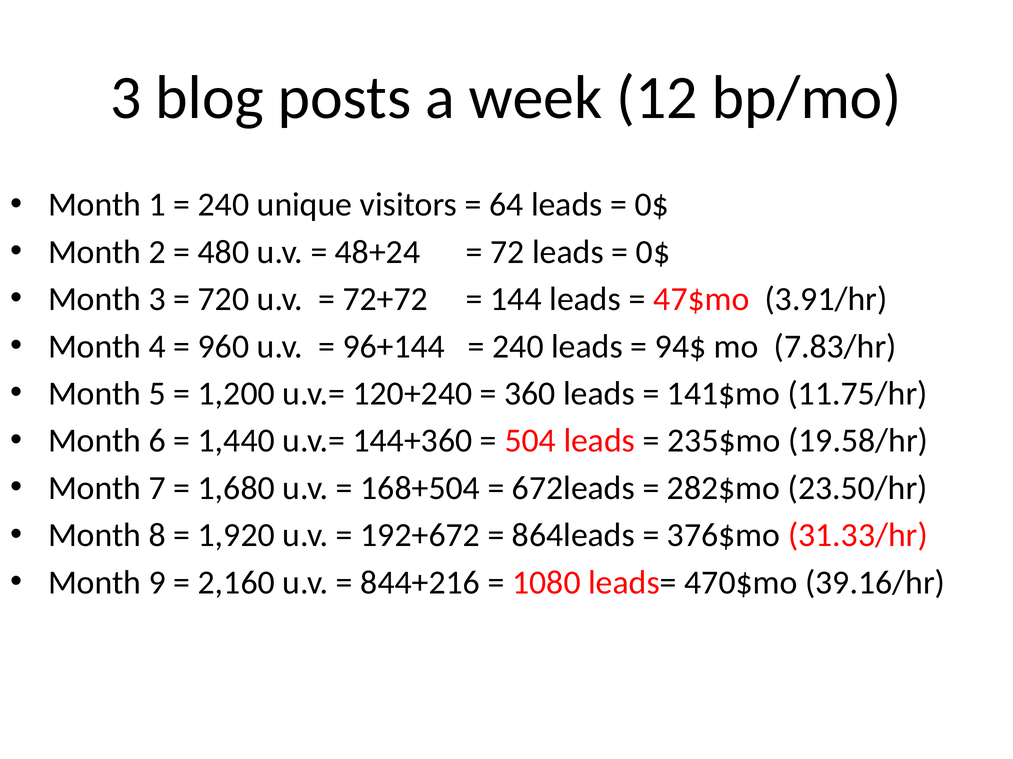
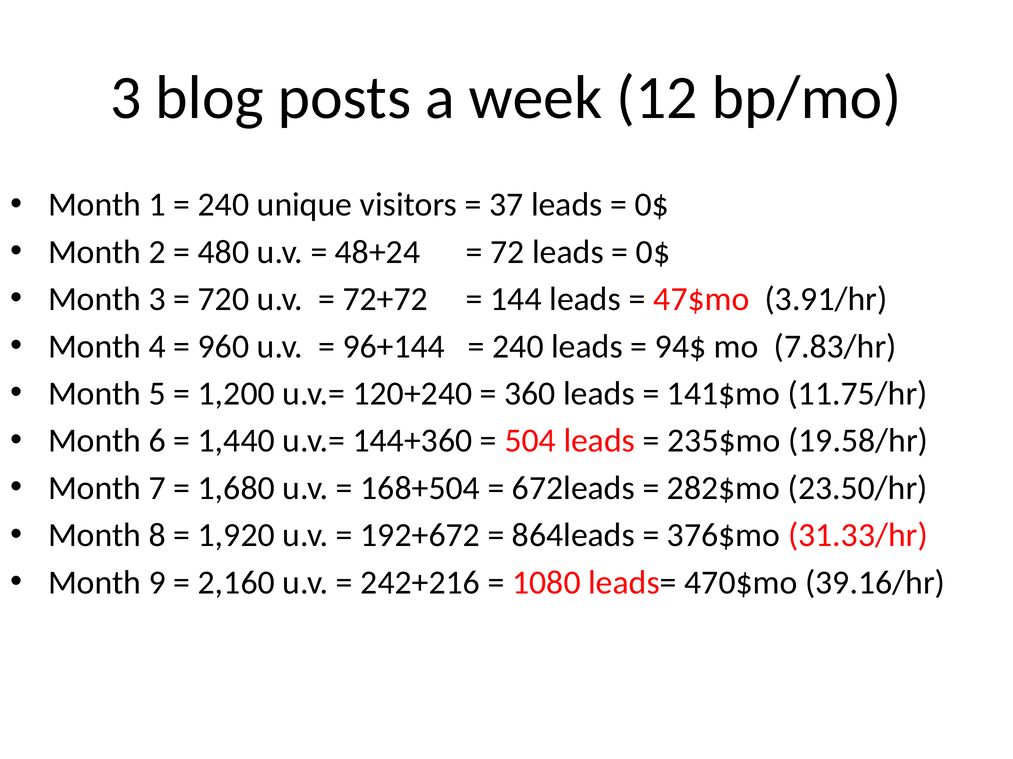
64: 64 -> 37
844+216: 844+216 -> 242+216
